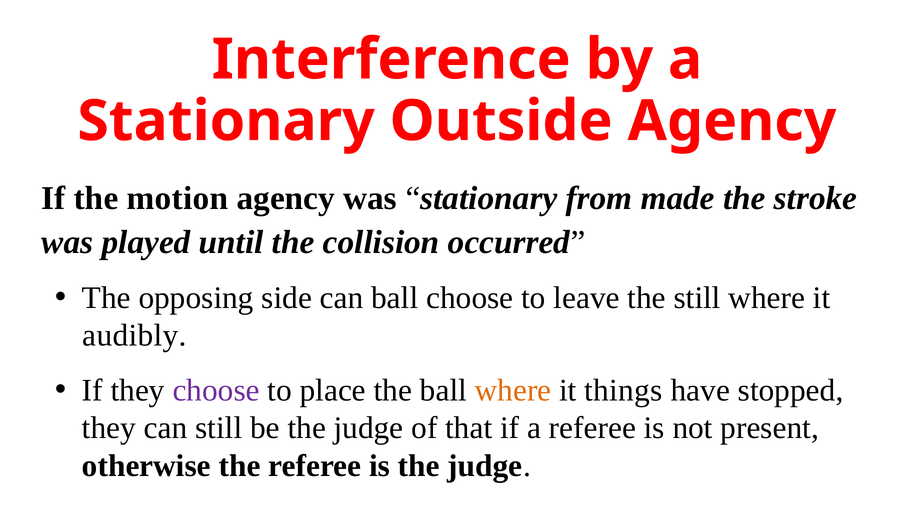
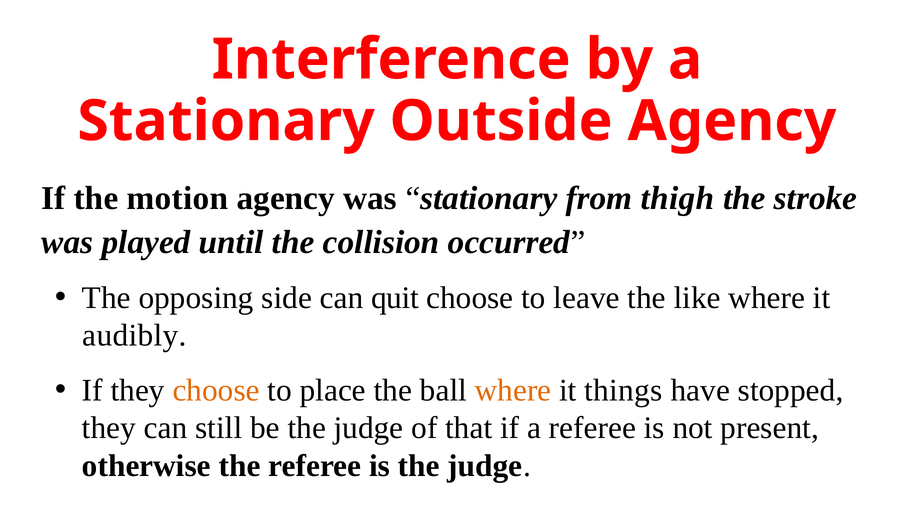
made: made -> thigh
can ball: ball -> quit
the still: still -> like
choose at (216, 390) colour: purple -> orange
